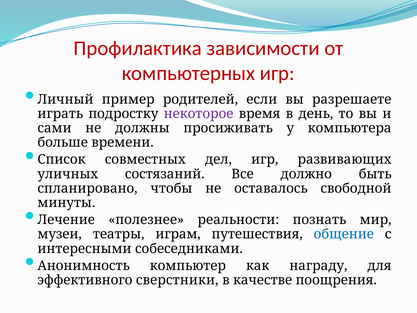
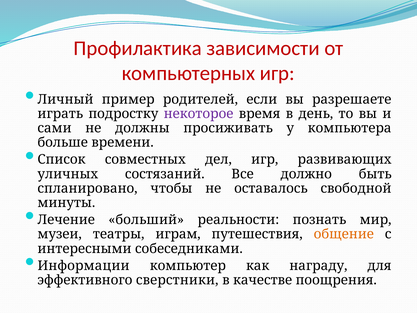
полезнее: полезнее -> больший
общение colour: blue -> orange
Анонимность: Анонимность -> Информации
